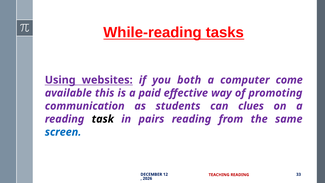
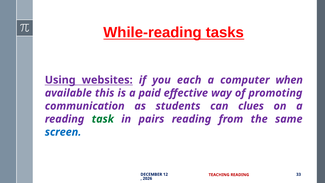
both: both -> each
come: come -> when
task colour: black -> green
